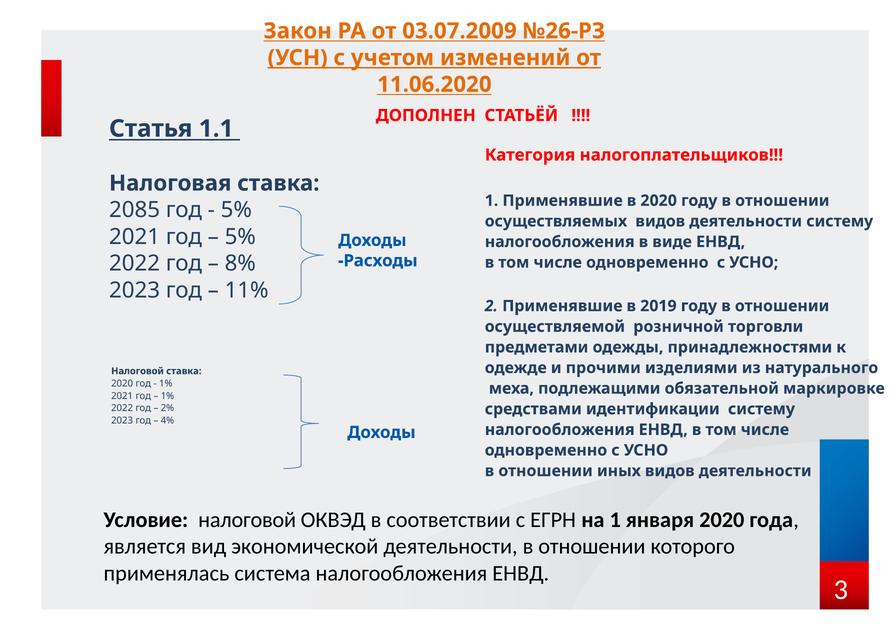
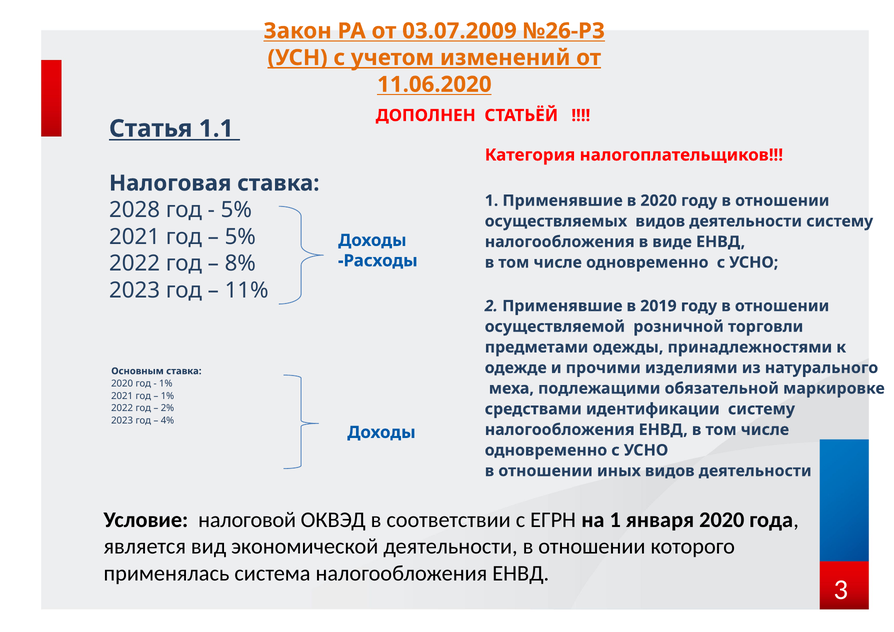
2085: 2085 -> 2028
Налоговой at (137, 371): Налоговой -> Основным
